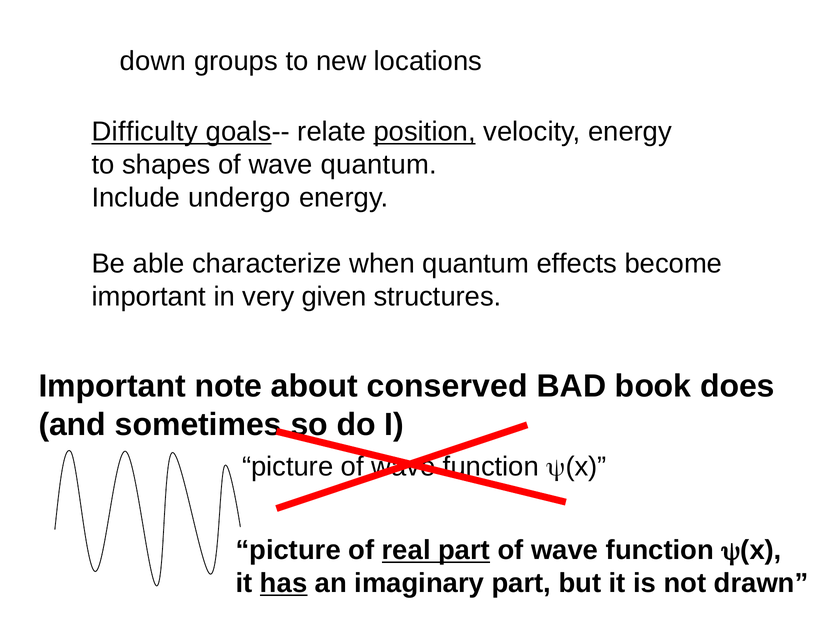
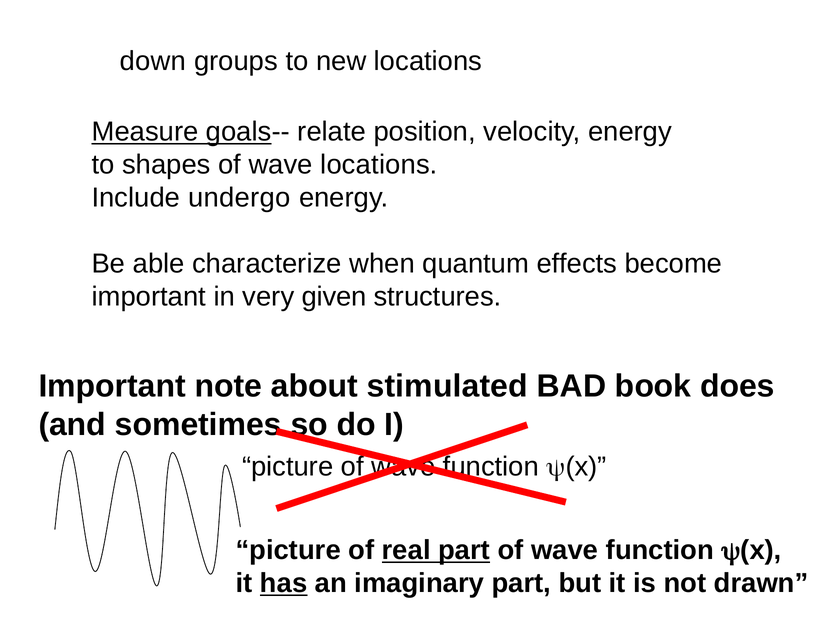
Difficulty: Difficulty -> Measure
position underline: present -> none
wave quantum: quantum -> locations
conserved: conserved -> stimulated
